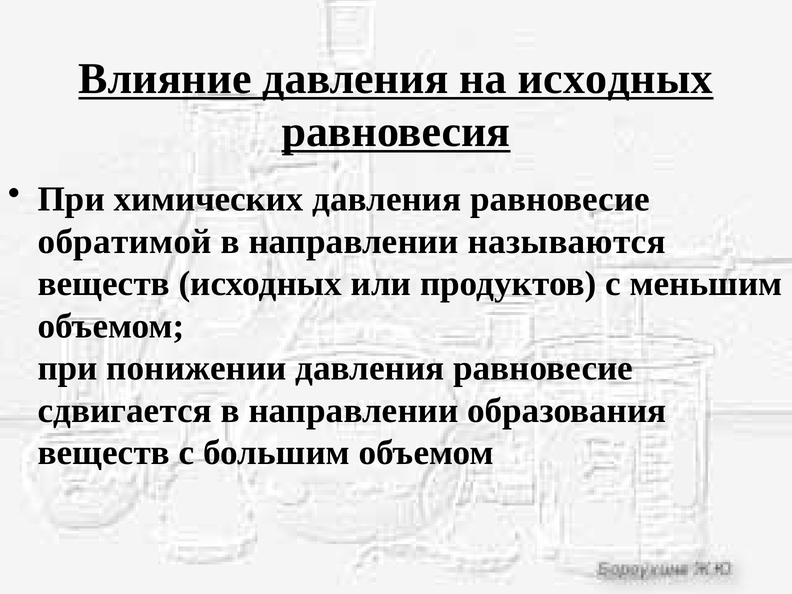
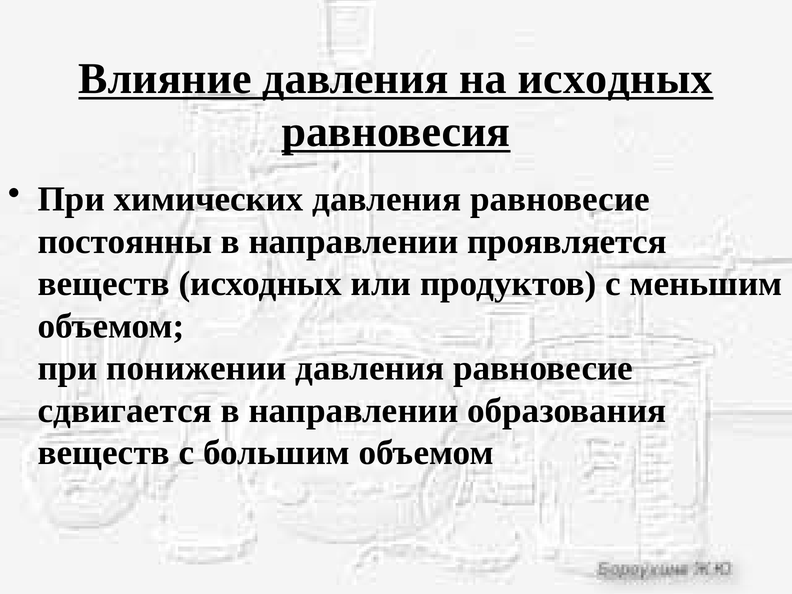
обратимой: обратимой -> постоянны
называются: называются -> проявляется
